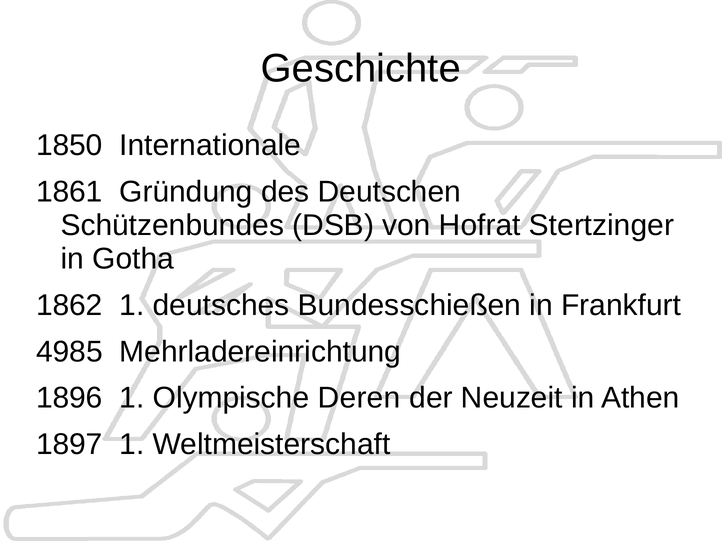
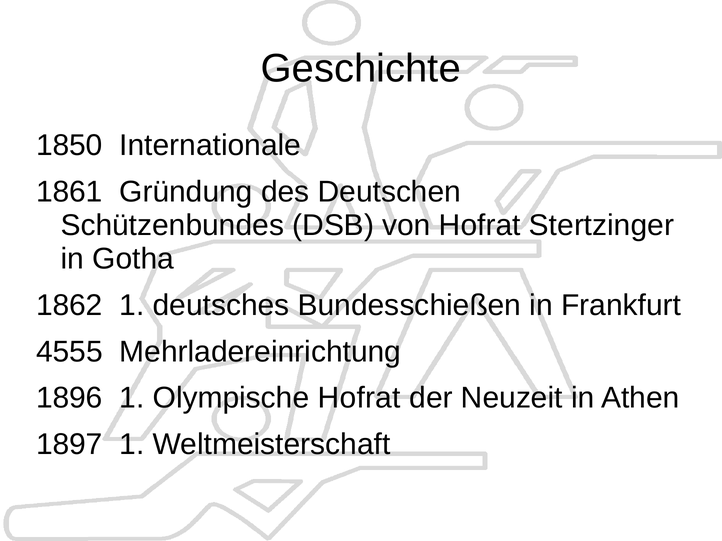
4985: 4985 -> 4555
Olympische Deren: Deren -> Hofrat
